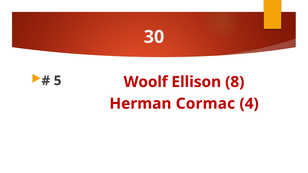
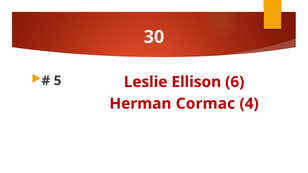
Woolf: Woolf -> Leslie
8: 8 -> 6
